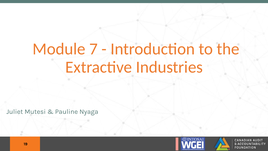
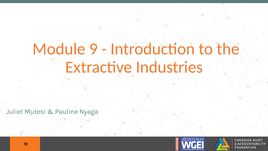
7: 7 -> 9
